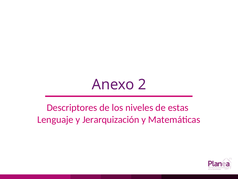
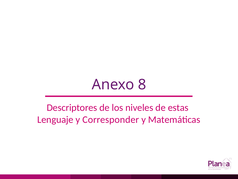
2: 2 -> 8
Jerarquización: Jerarquización -> Corresponder
